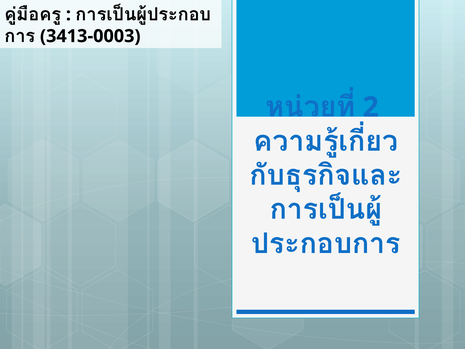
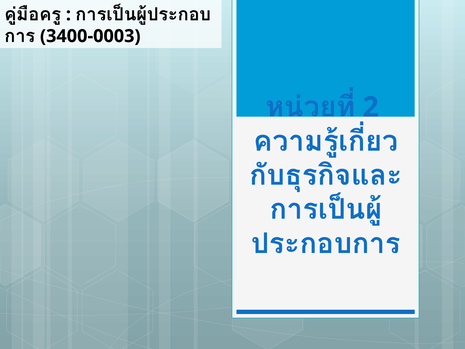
3413-0003: 3413-0003 -> 3400-0003
